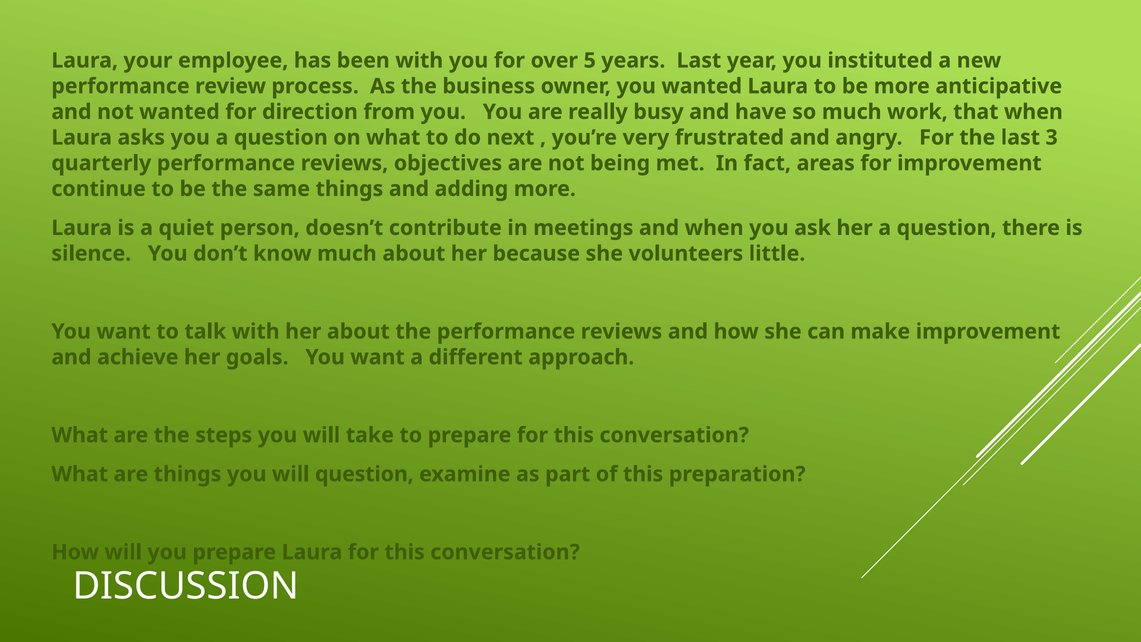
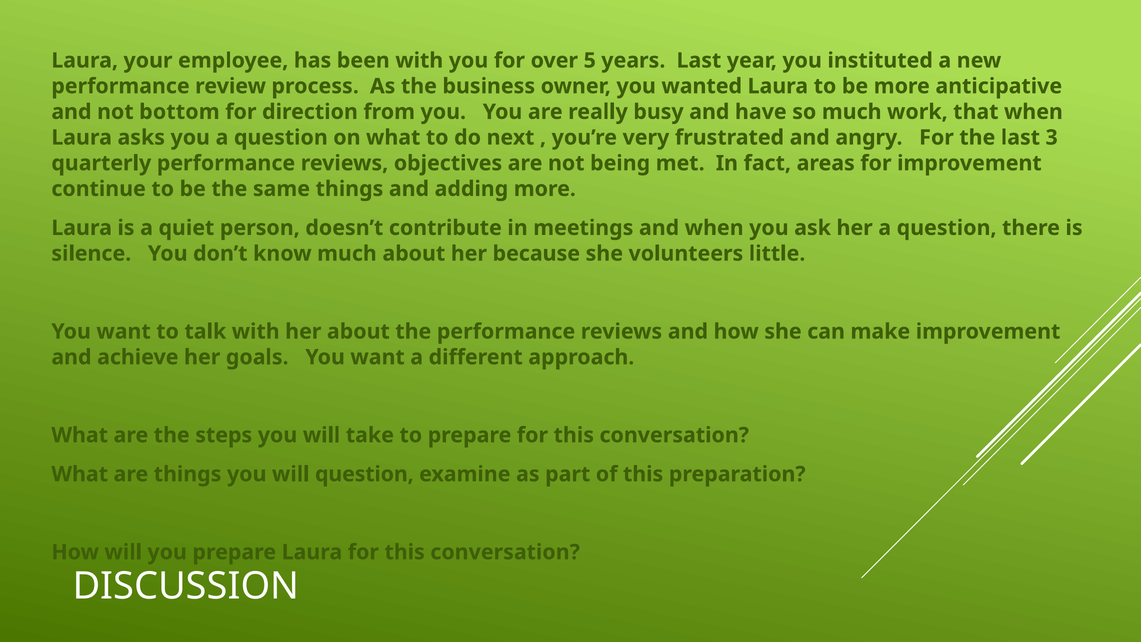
not wanted: wanted -> bottom
